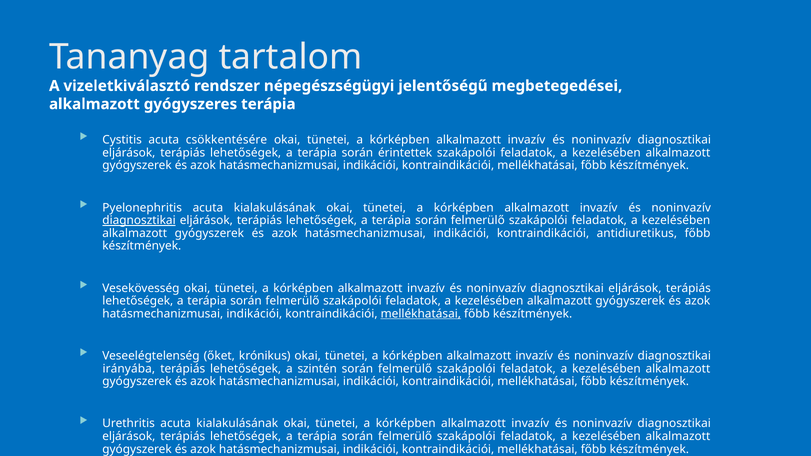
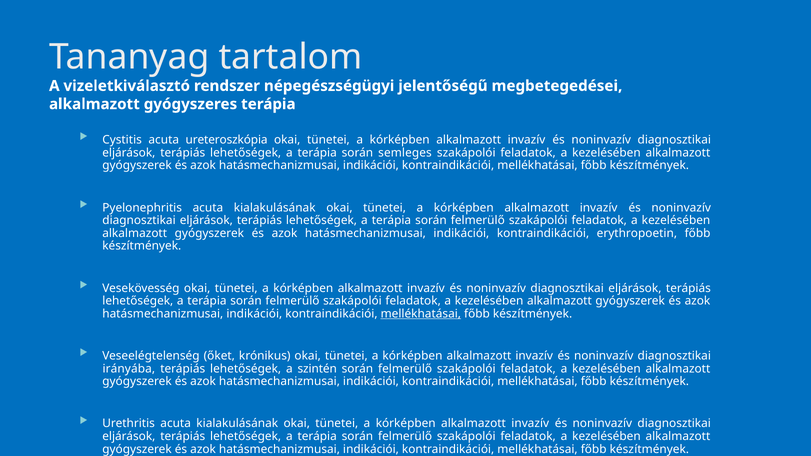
csökkentésére: csökkentésére -> ureteroszkópia
érintettek: érintettek -> semleges
diagnosztikai at (139, 221) underline: present -> none
antidiuretikus: antidiuretikus -> erythropoetin
